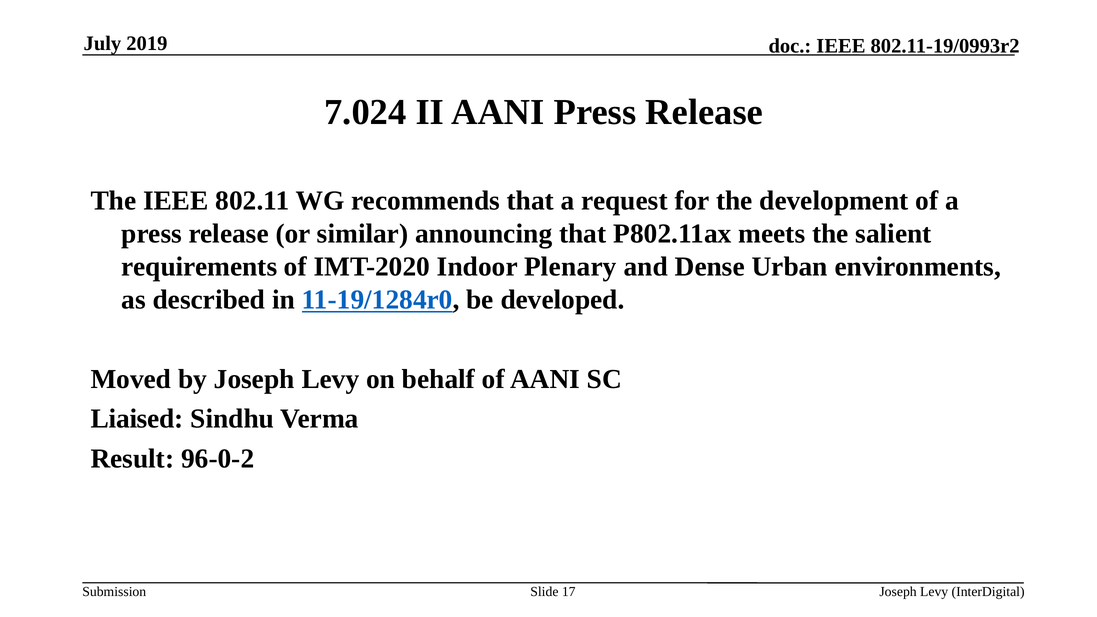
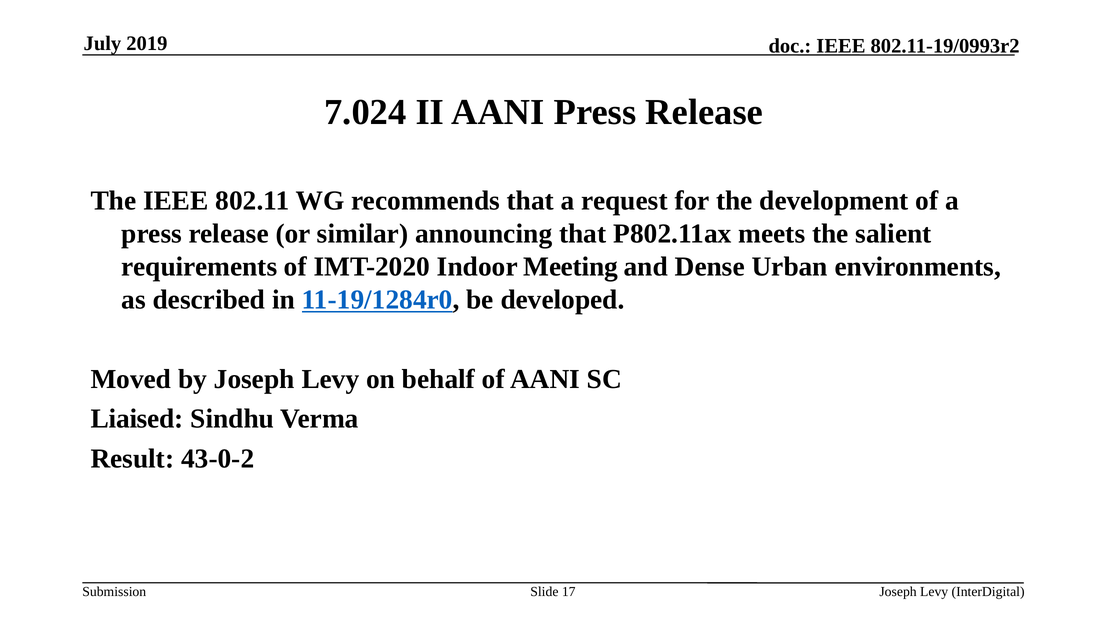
Plenary: Plenary -> Meeting
96-0-2: 96-0-2 -> 43-0-2
